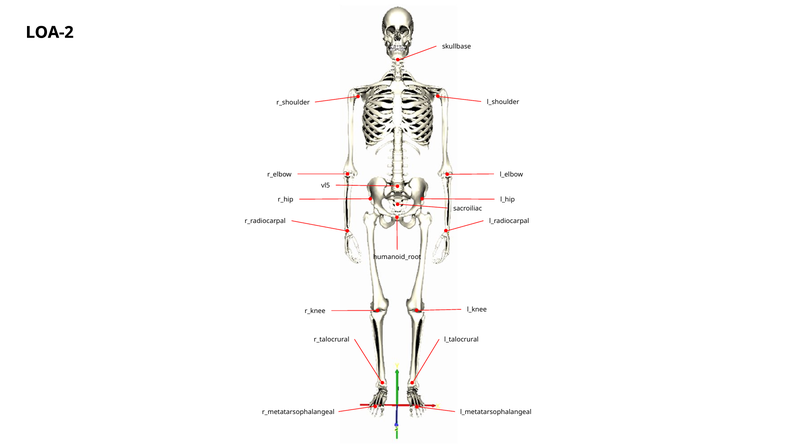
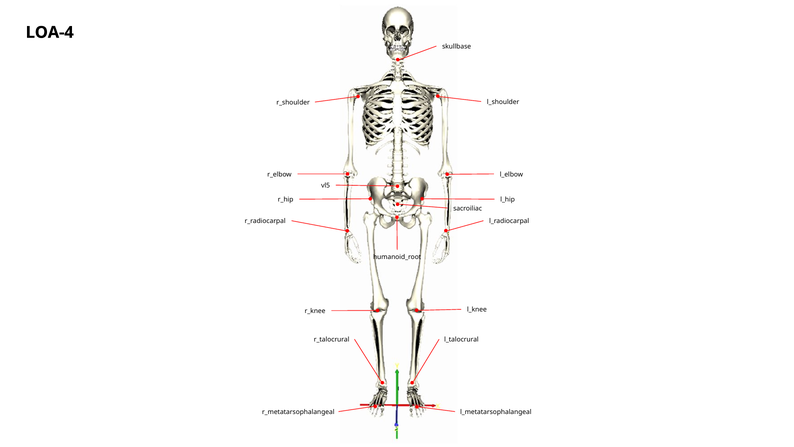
LOA-2: LOA-2 -> LOA-4
